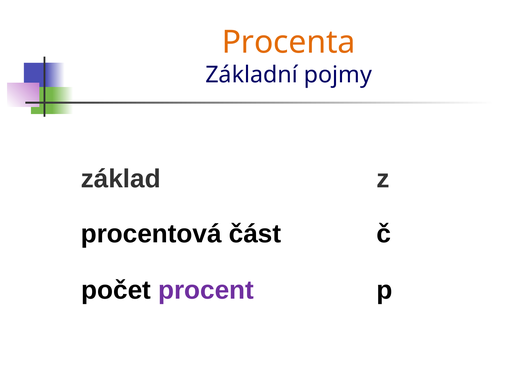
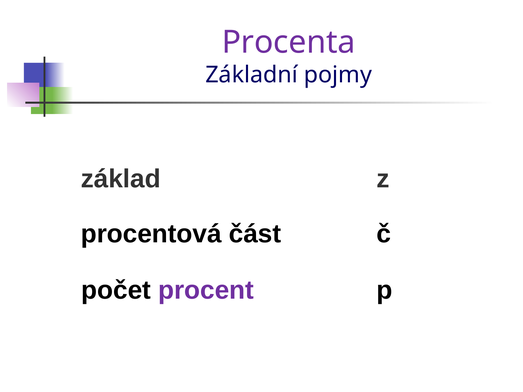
Procenta colour: orange -> purple
